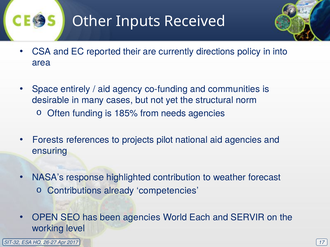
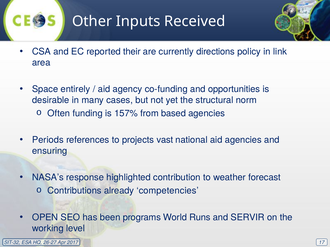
into: into -> link
communities: communities -> opportunities
185%: 185% -> 157%
needs: needs -> based
Forests: Forests -> Periods
pilot: pilot -> vast
been agencies: agencies -> programs
Each: Each -> Runs
